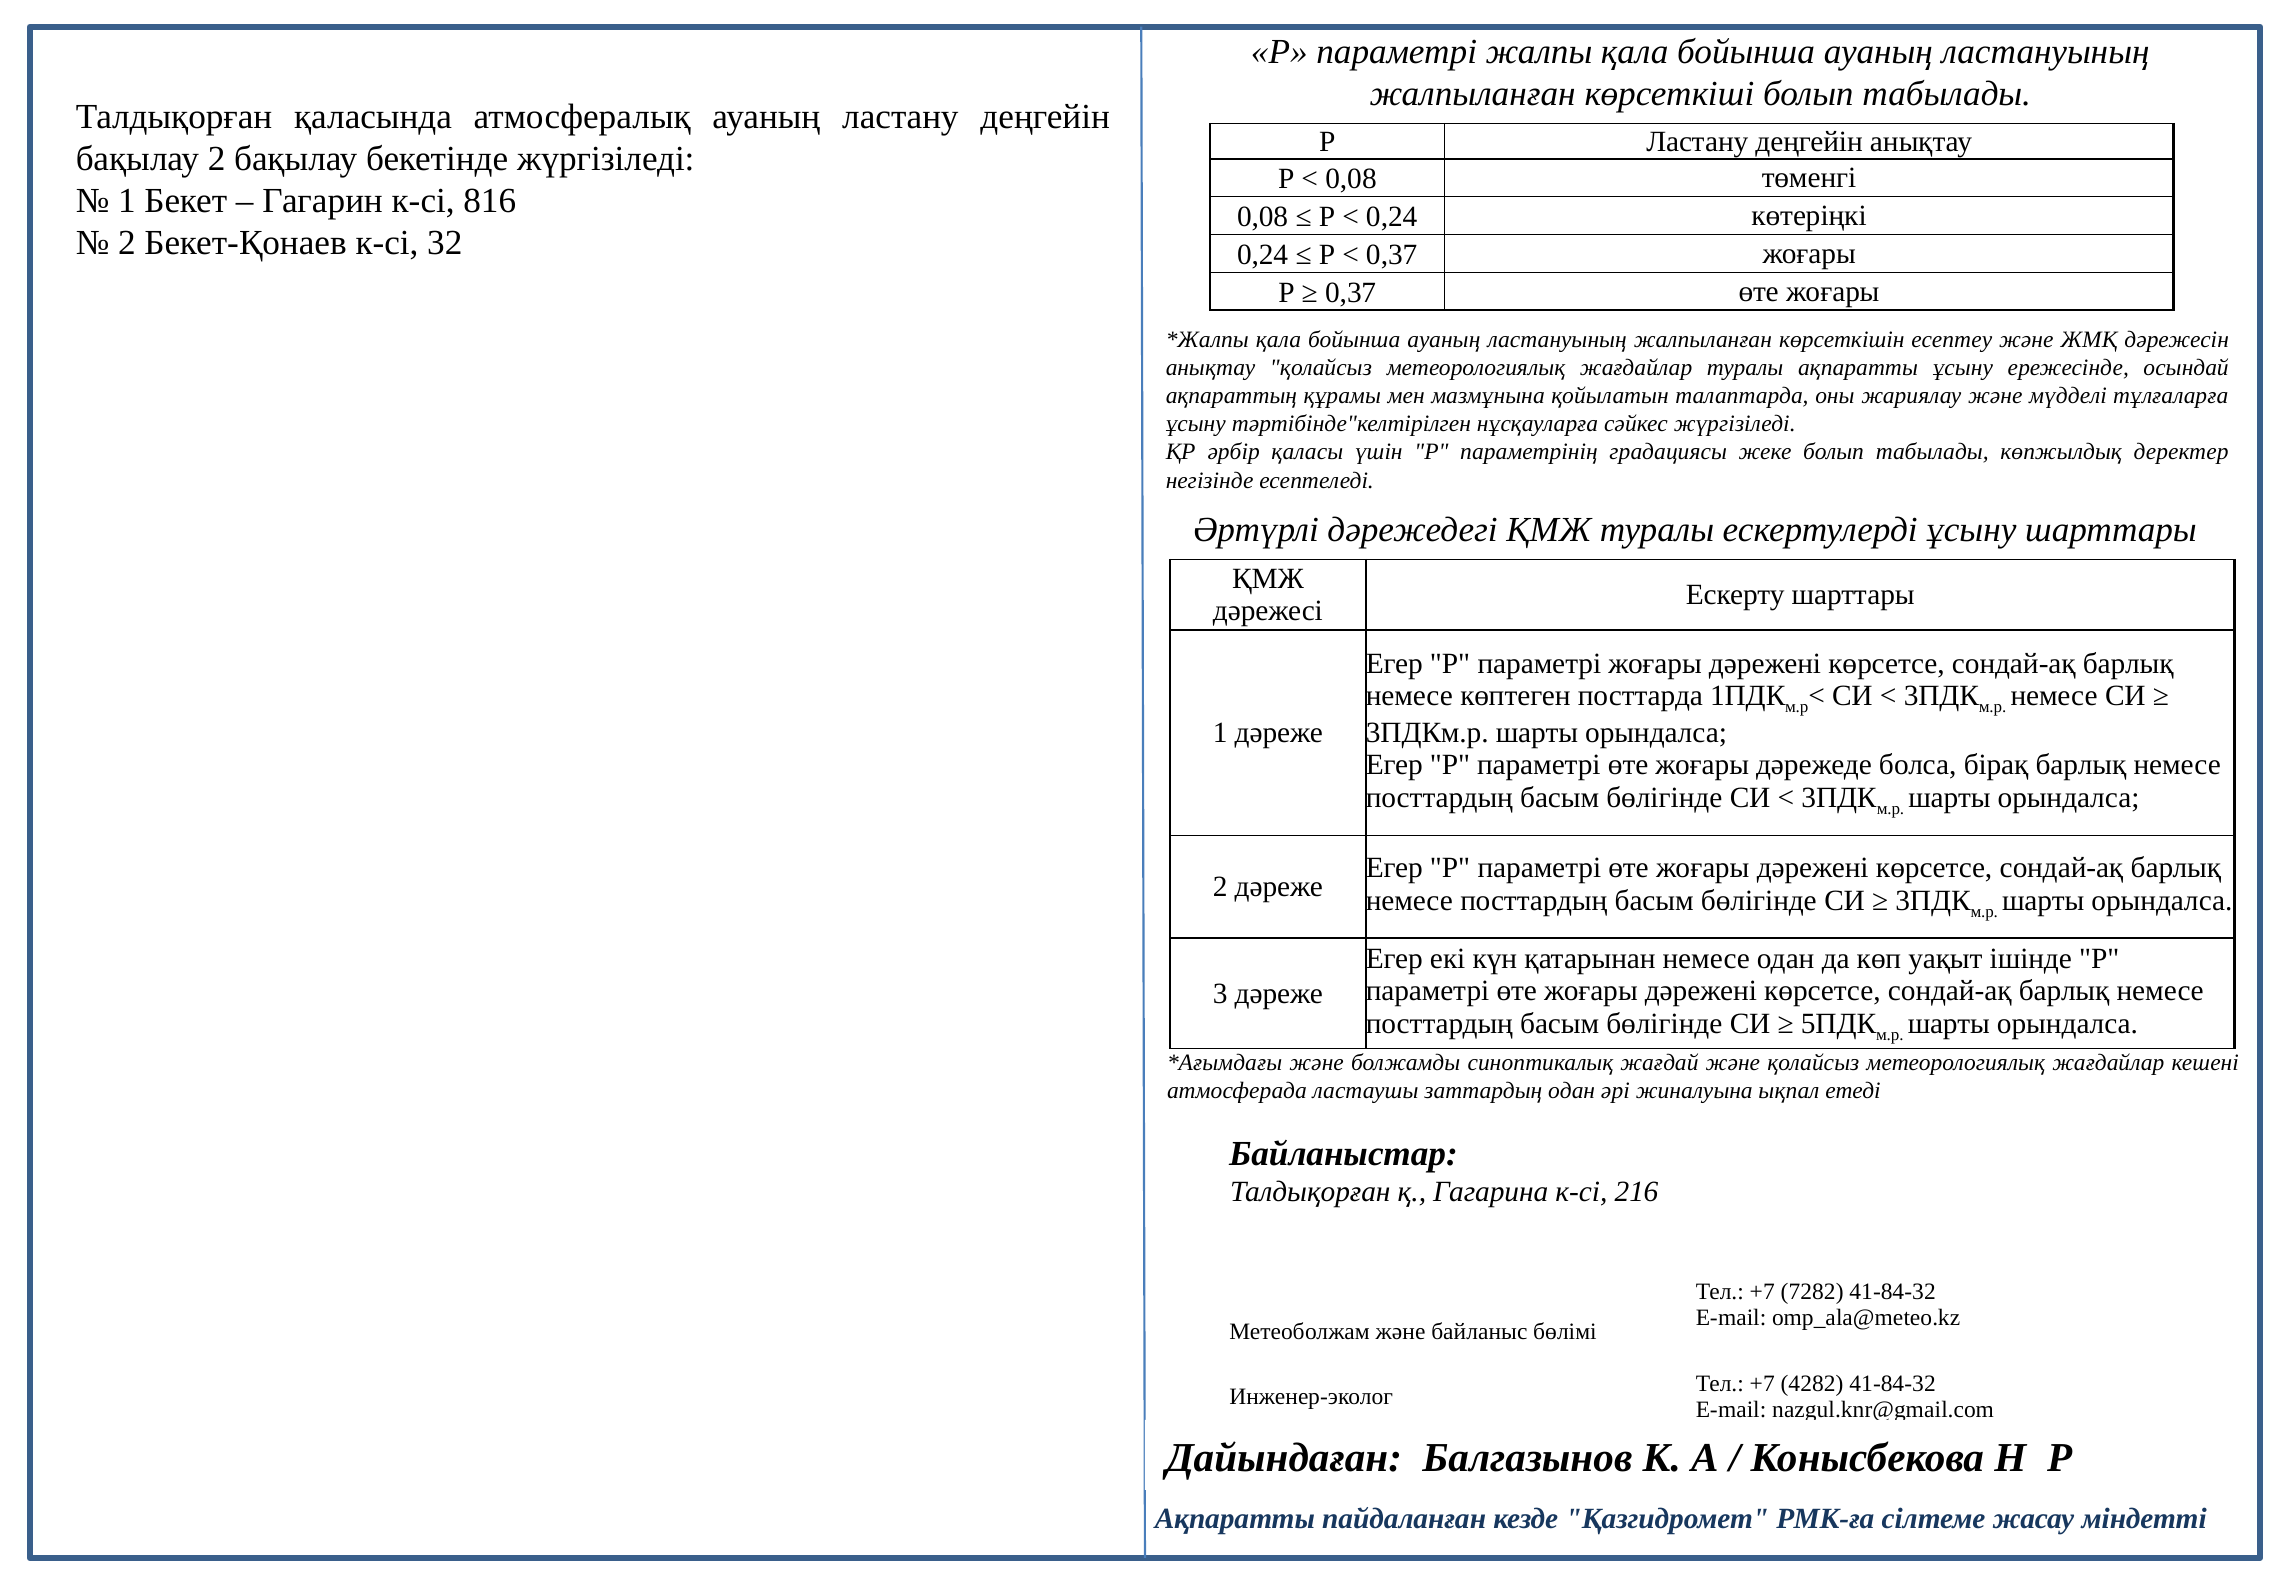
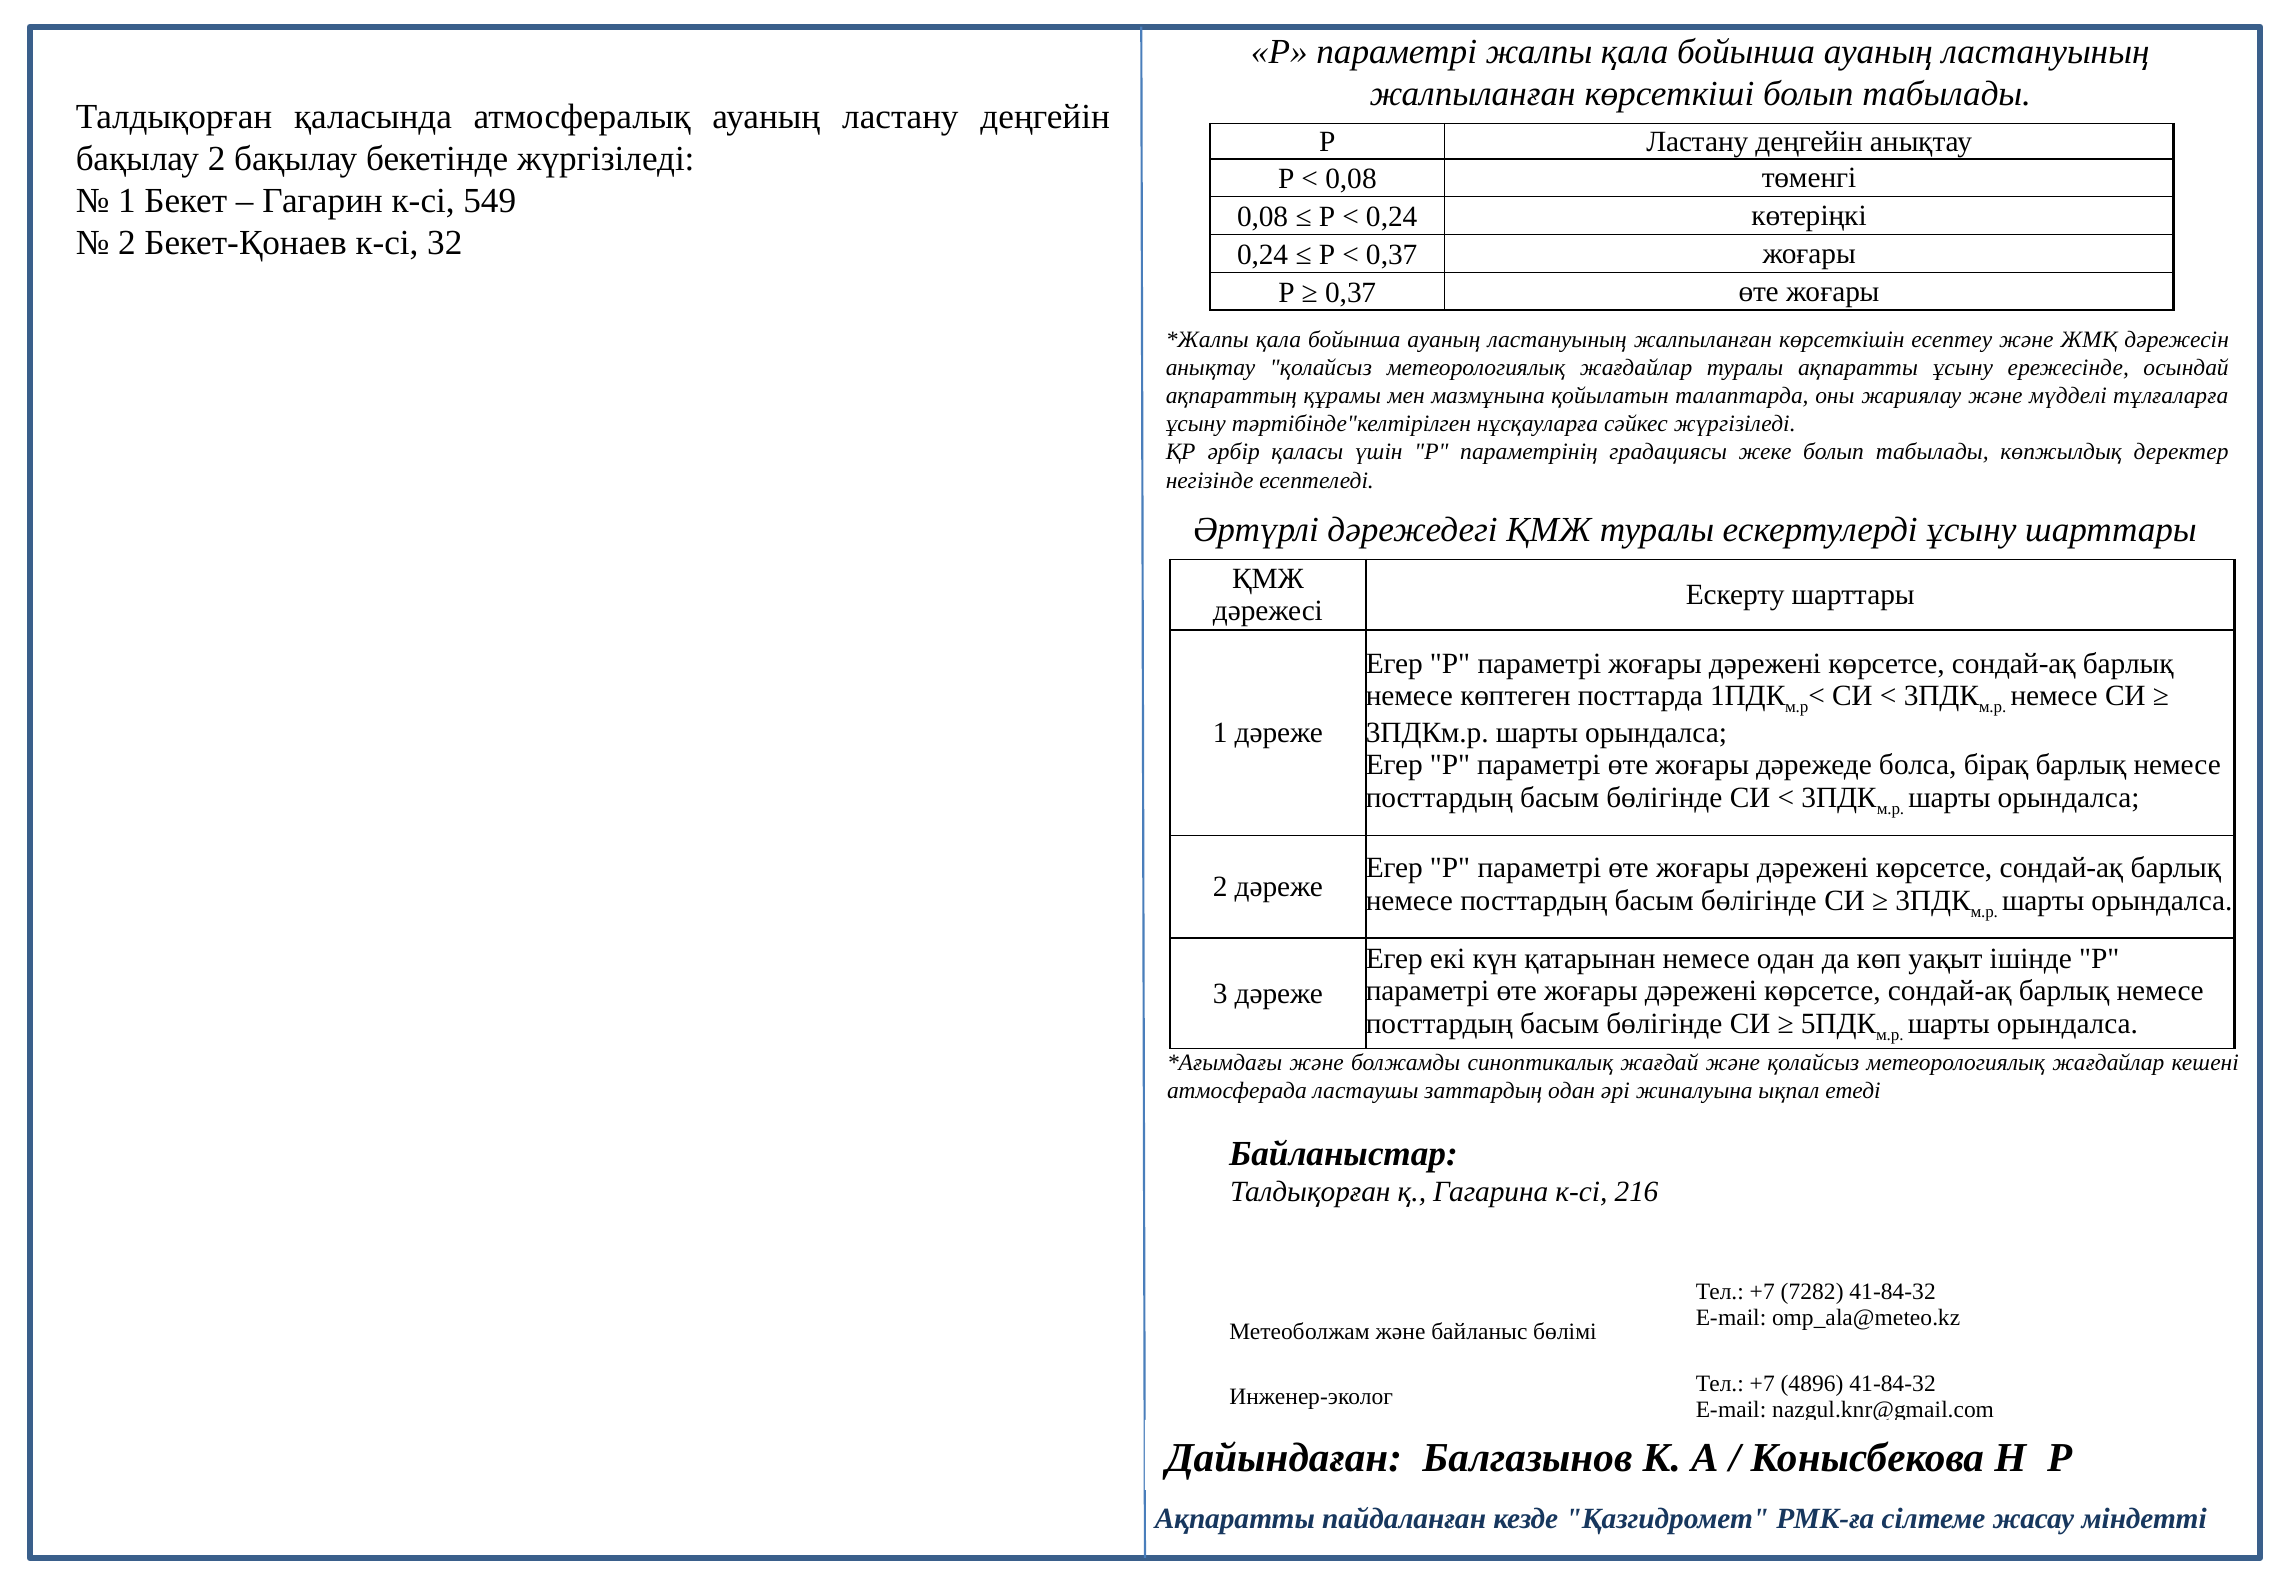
816: 816 -> 549
4282: 4282 -> 4896
